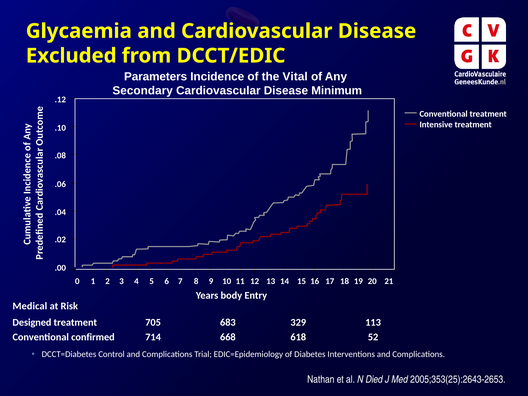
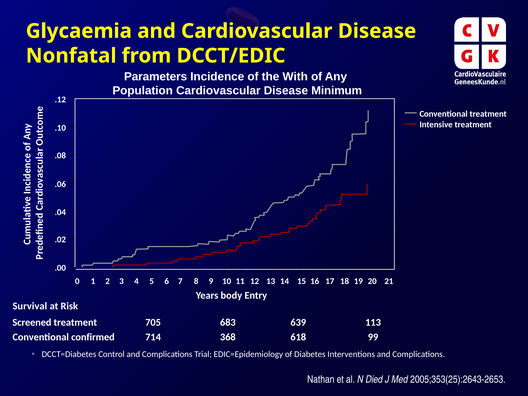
Excluded: Excluded -> Nonfatal
Vital: Vital -> With
Secondary: Secondary -> Population
Medical: Medical -> Survival
Designed: Designed -> Screened
329: 329 -> 639
668: 668 -> 368
52: 52 -> 99
